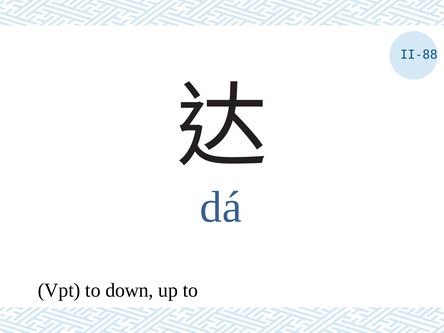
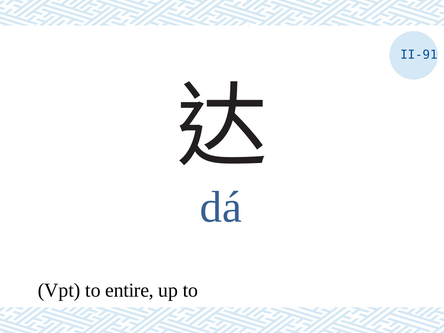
II-88: II-88 -> II-91
down: down -> entire
